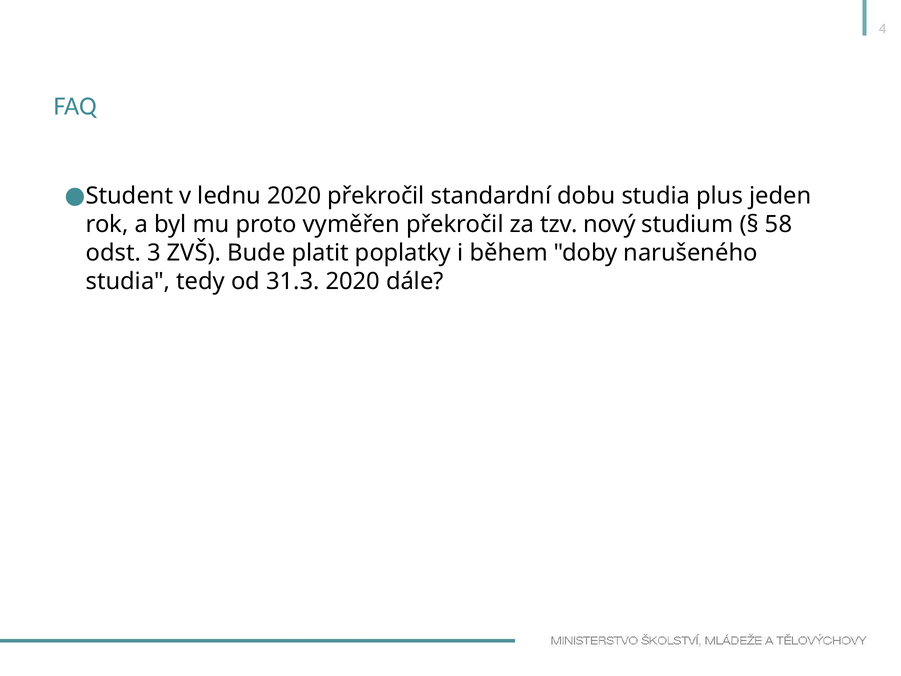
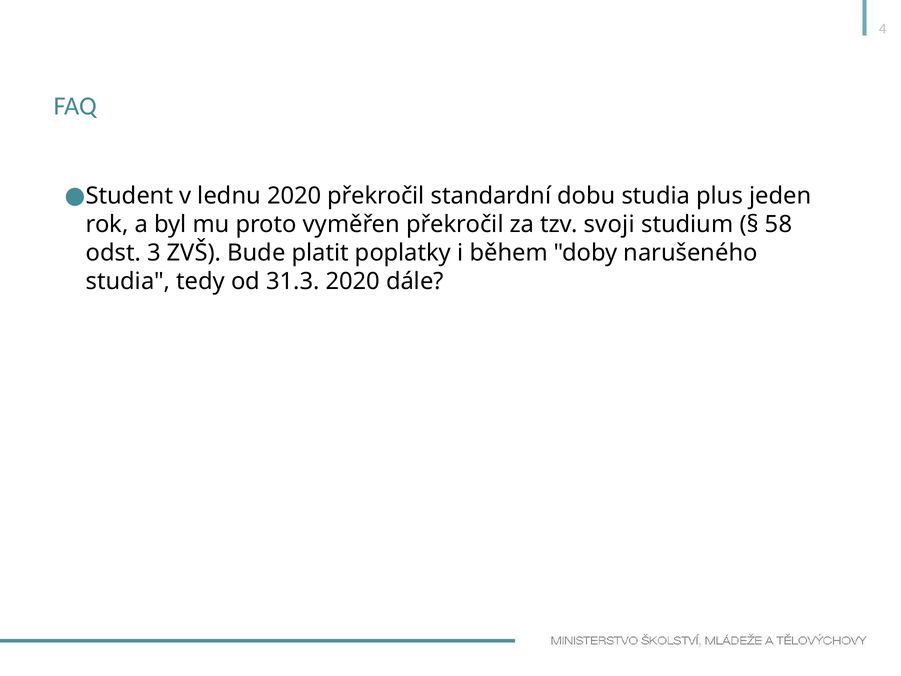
nový: nový -> svoji
